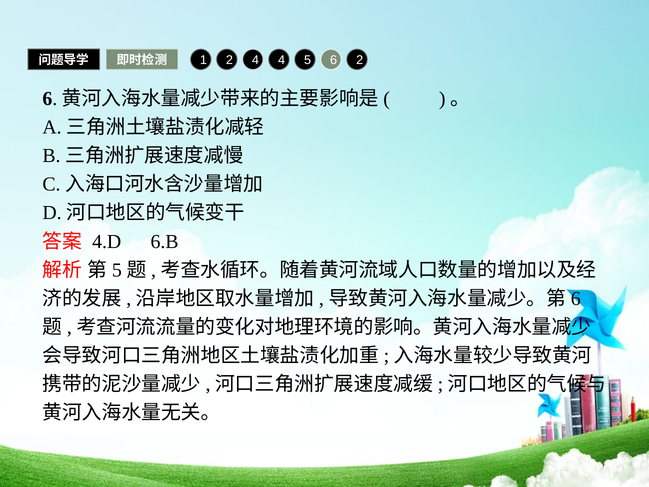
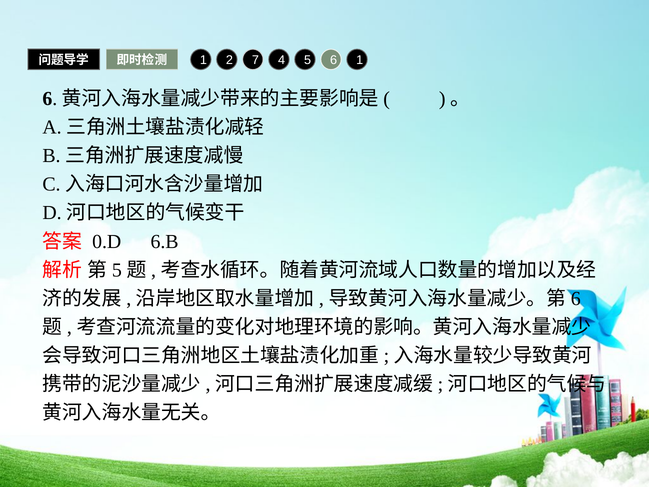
2 4: 4 -> 7
6 2: 2 -> 1
4.D: 4.D -> 0.D
